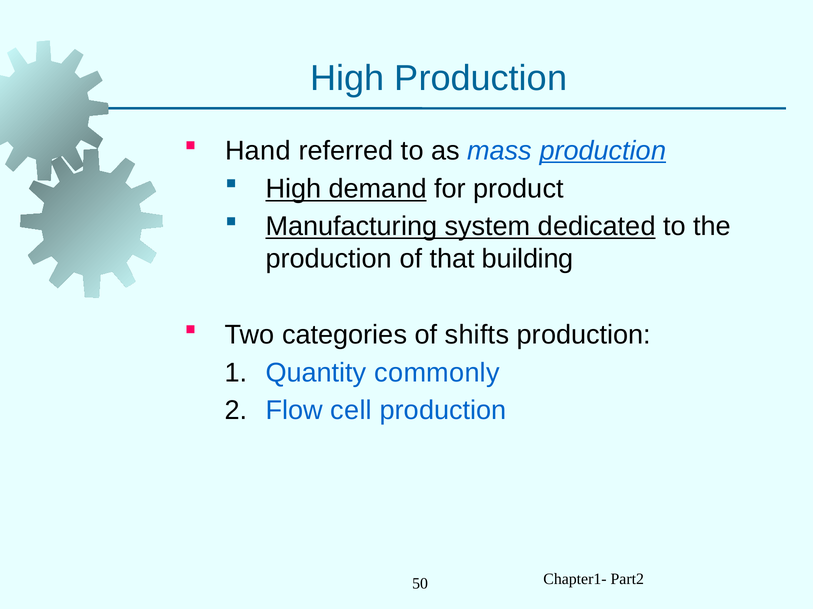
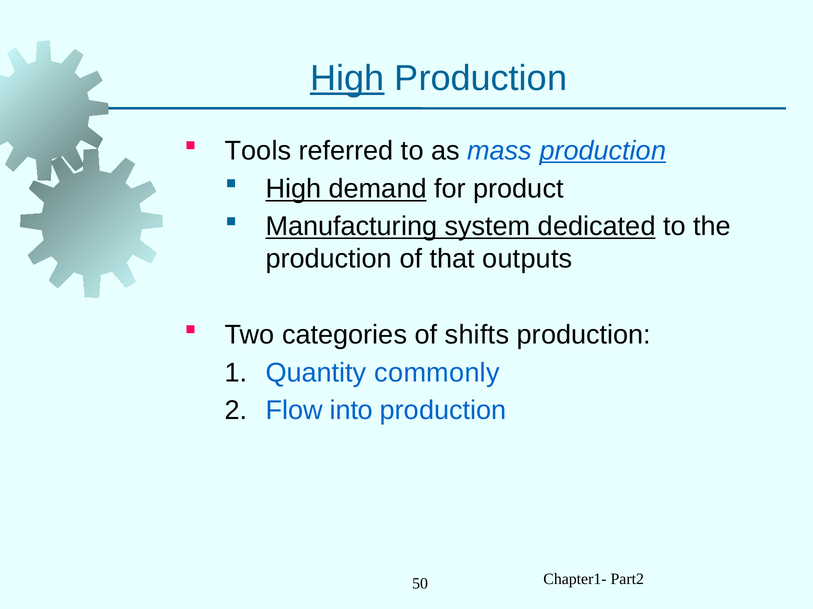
High at (347, 78) underline: none -> present
Hand: Hand -> Tools
building: building -> outputs
cell: cell -> into
